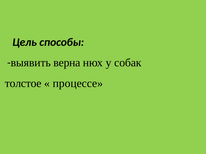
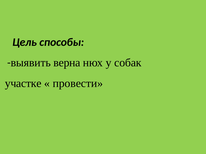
толстое: толстое -> участке
процессе: процессе -> провести
